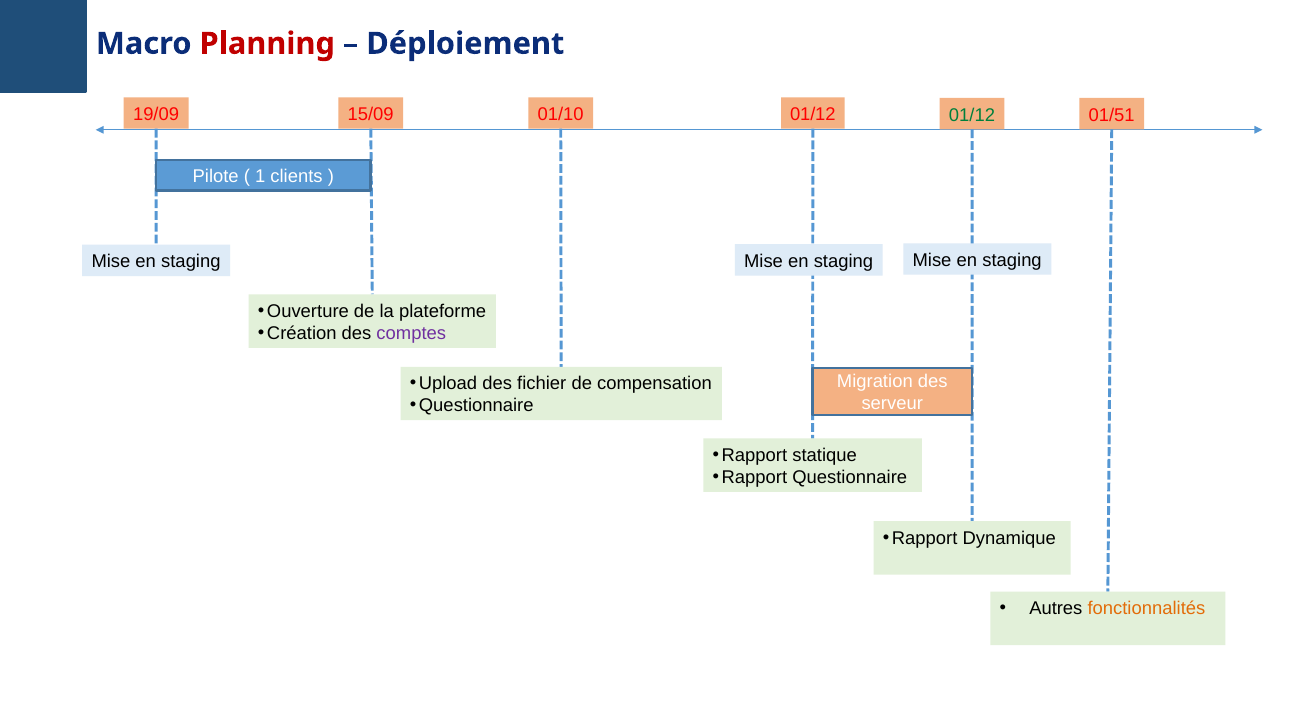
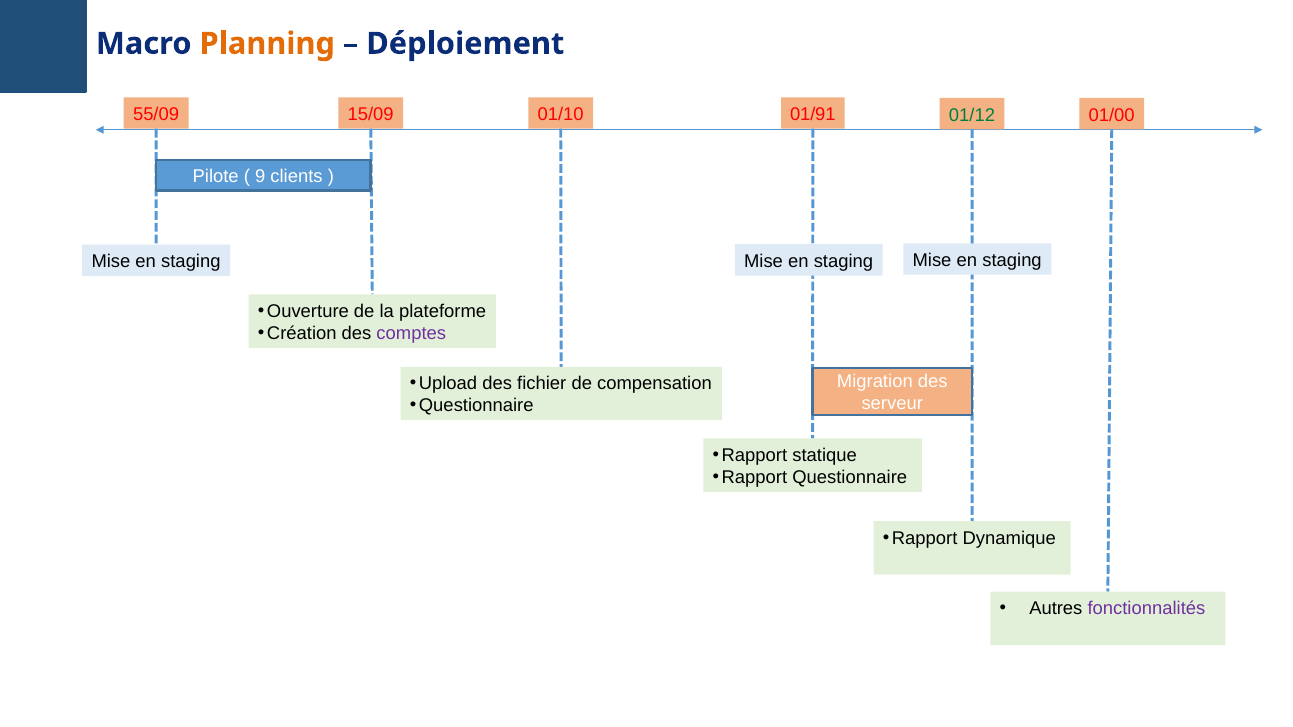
Planning colour: red -> orange
19/09: 19/09 -> 55/09
01/12 at (813, 114): 01/12 -> 01/91
01/51: 01/51 -> 01/00
1: 1 -> 9
fonctionnalités colour: orange -> purple
